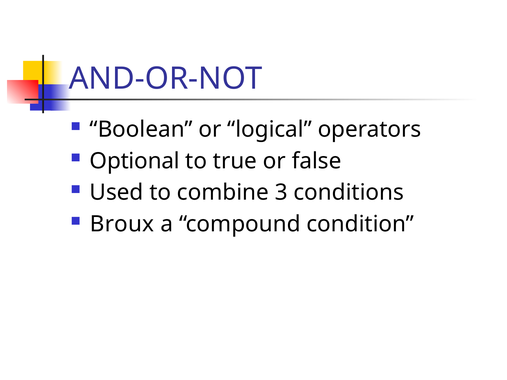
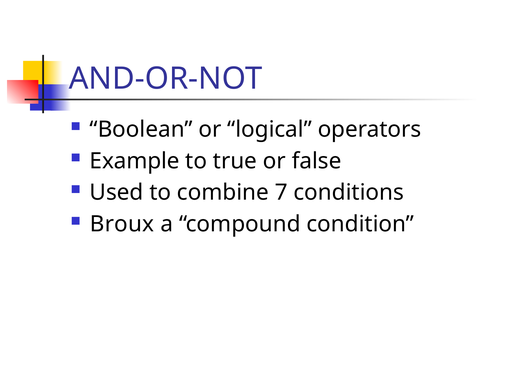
Optional: Optional -> Example
3: 3 -> 7
